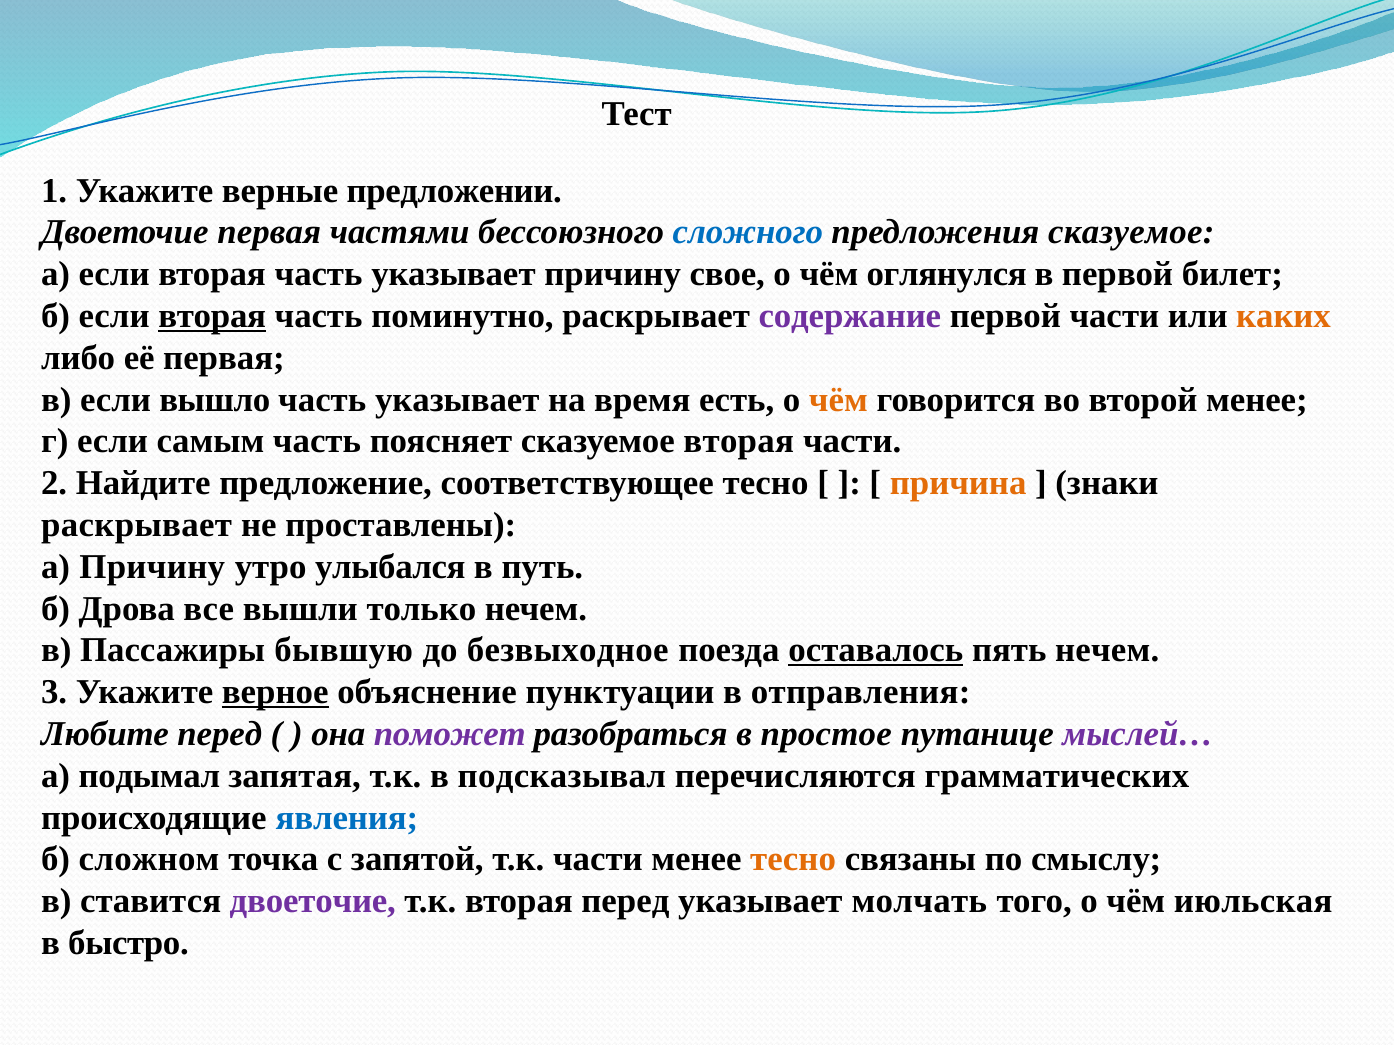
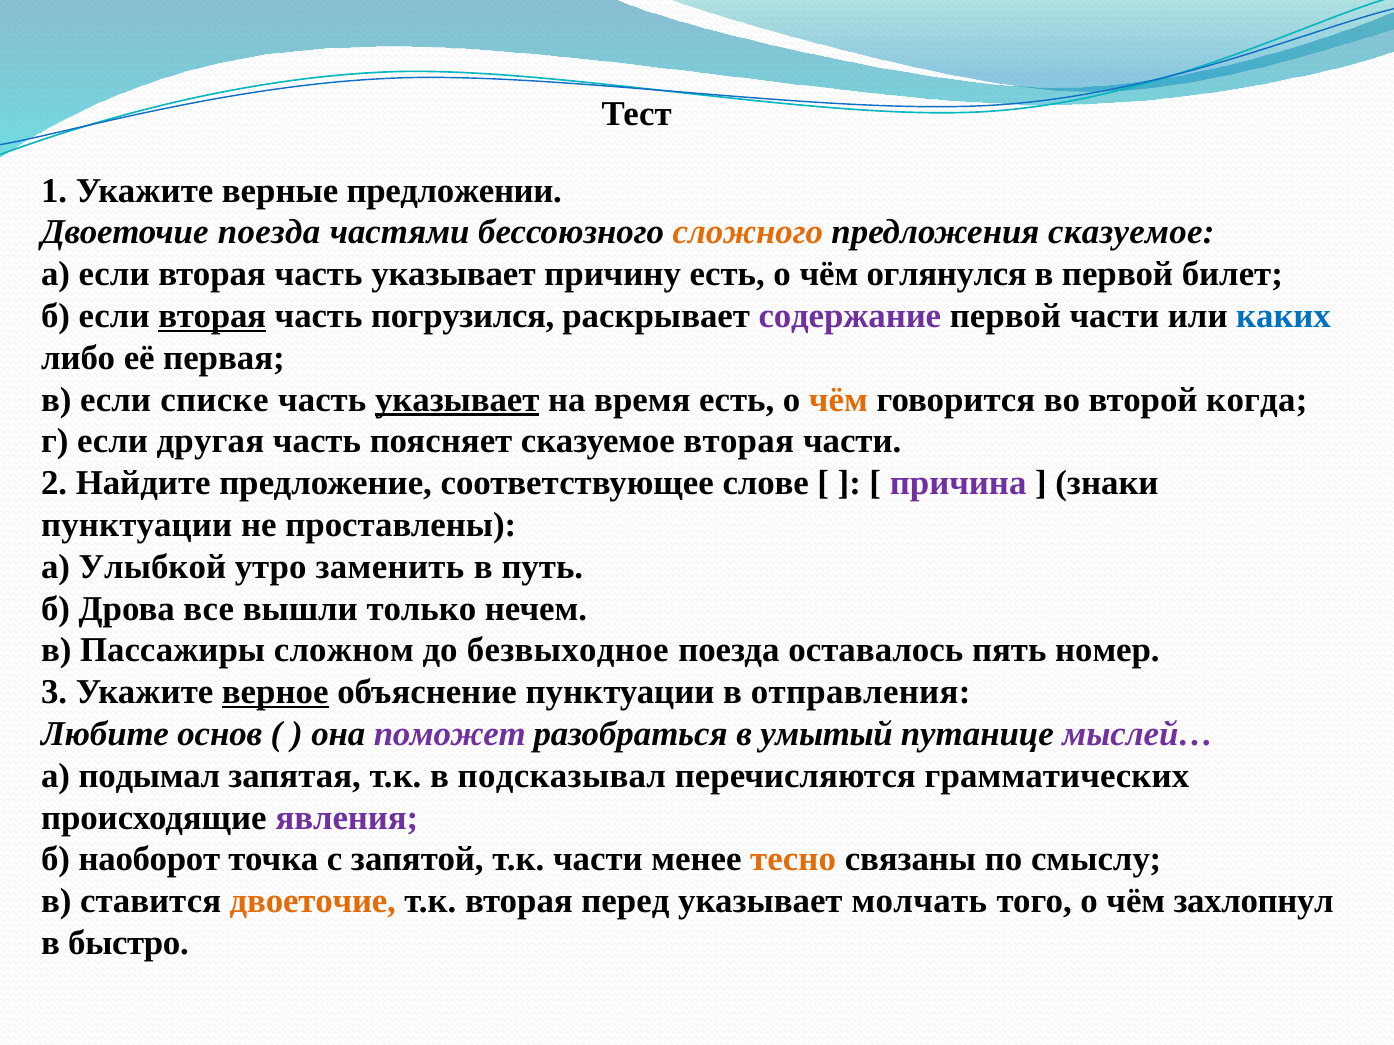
Двоеточие первая: первая -> поезда
сложного colour: blue -> orange
причину свое: свое -> есть
поминутно: поминутно -> погрузился
каких colour: orange -> blue
вышло: вышло -> списке
указывает at (457, 400) underline: none -> present
второй менее: менее -> когда
самым: самым -> другая
соответствующее тесно: тесно -> слове
причина colour: orange -> purple
раскрывает at (137, 525): раскрывает -> пунктуации
а Причину: Причину -> Улыбкой
улыбался: улыбался -> заменить
бывшую: бывшую -> сложном
оставалось underline: present -> none
пять нечем: нечем -> номер
Любите перед: перед -> основ
простое: простое -> умытый
явления colour: blue -> purple
сложном: сложном -> наоборот
двоеточие at (313, 902) colour: purple -> orange
июльская: июльская -> захлопнул
